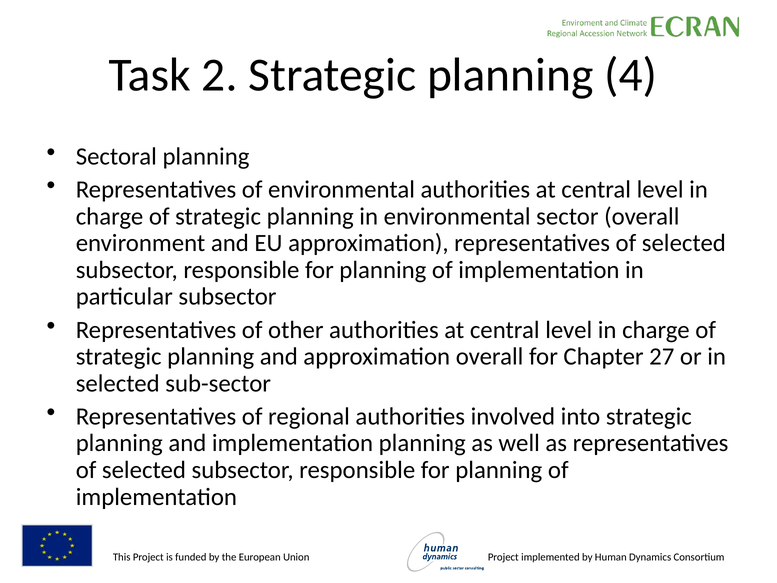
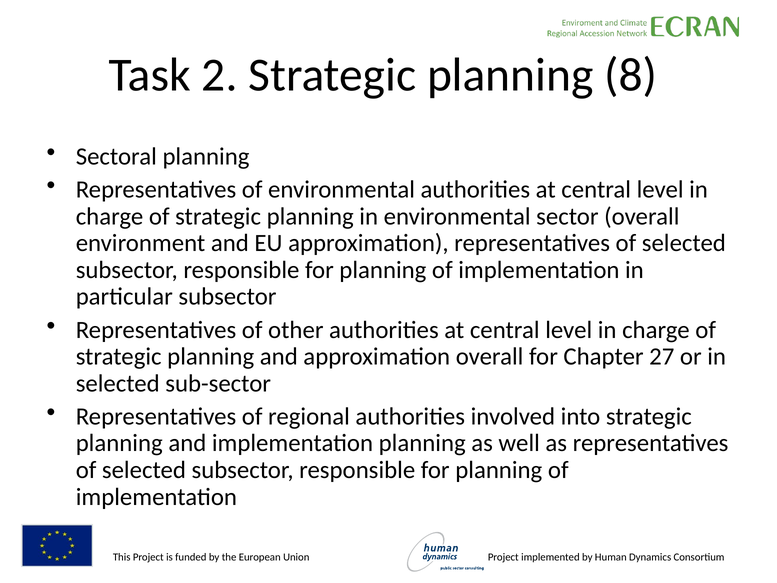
4: 4 -> 8
